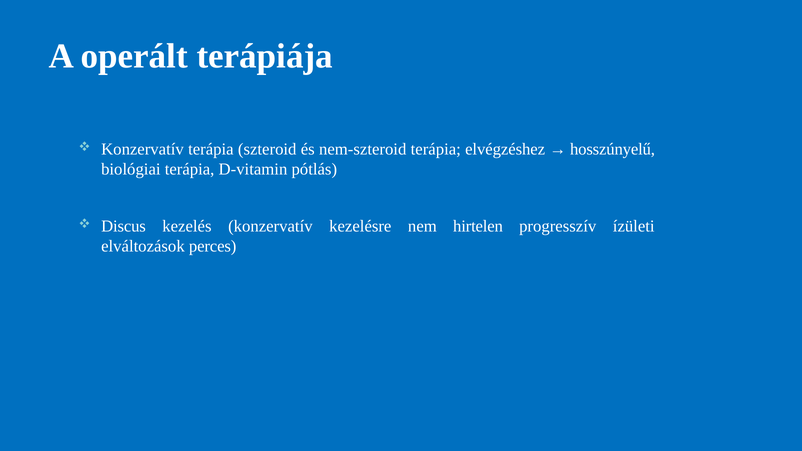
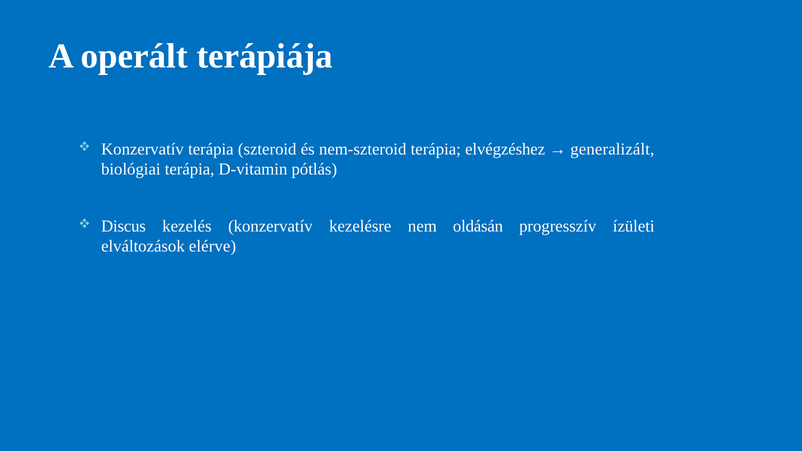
hosszúnyelű: hosszúnyelű -> generalizált
hirtelen: hirtelen -> oldásán
perces: perces -> elérve
